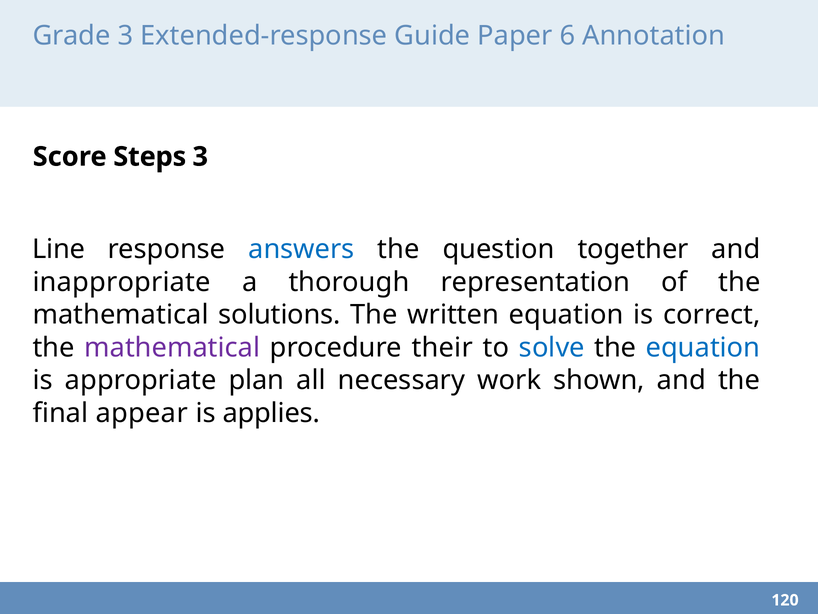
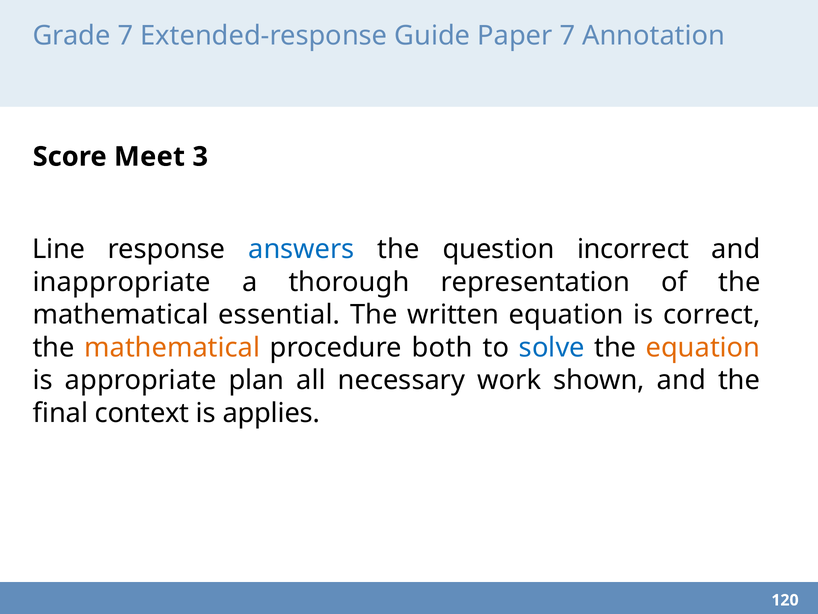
Grade 3: 3 -> 7
Paper 6: 6 -> 7
Steps: Steps -> Meet
together: together -> incorrect
solutions: solutions -> essential
mathematical at (172, 347) colour: purple -> orange
their: their -> both
equation at (703, 347) colour: blue -> orange
appear: appear -> context
